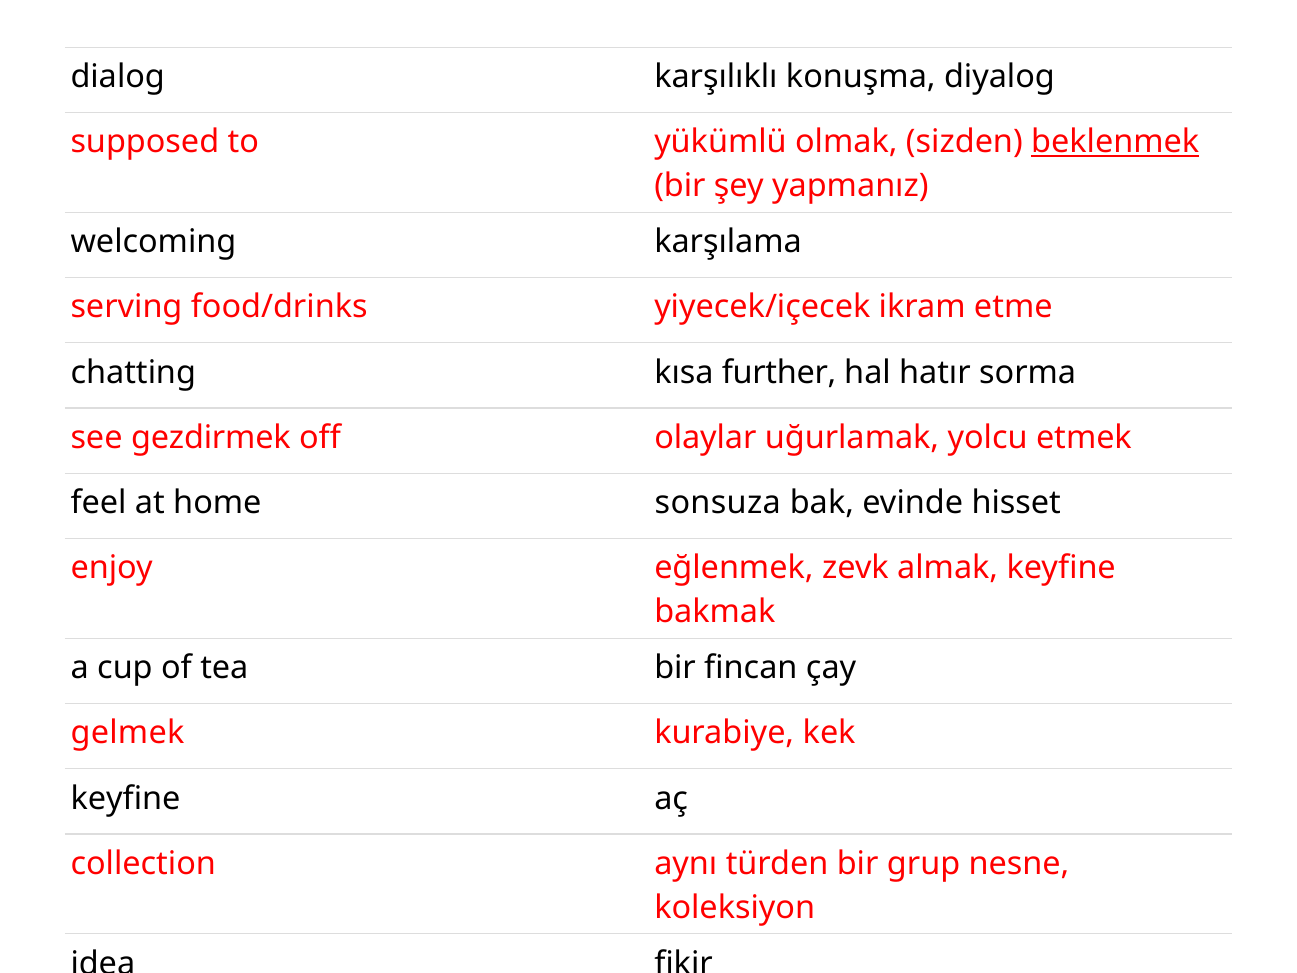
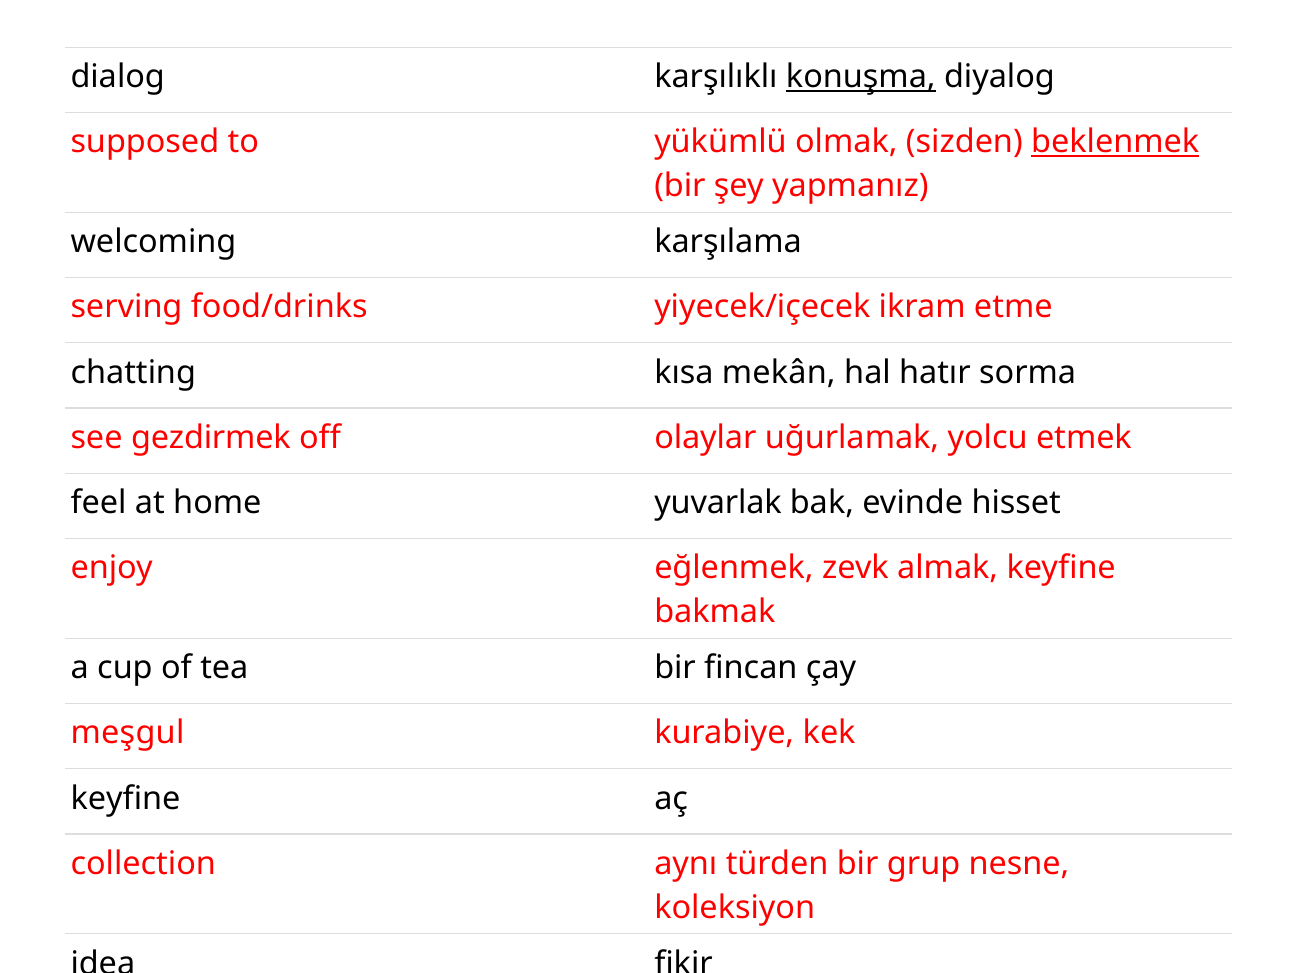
konuşma underline: none -> present
further: further -> mekân
sonsuza: sonsuza -> yuvarlak
gelmek: gelmek -> meşgul
